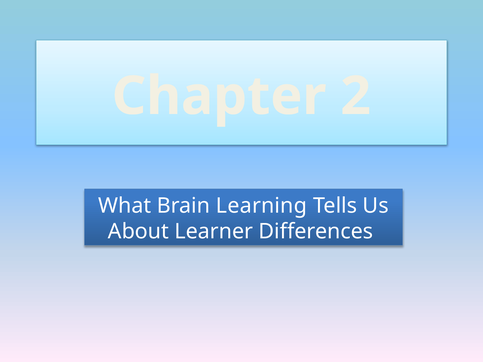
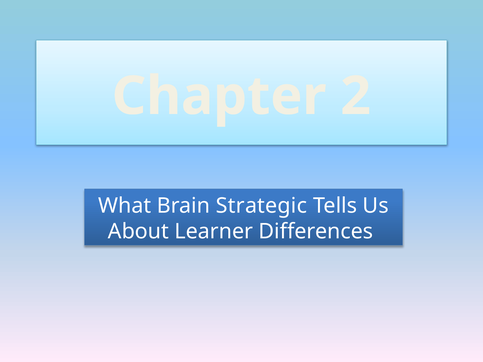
Learning: Learning -> Strategic
